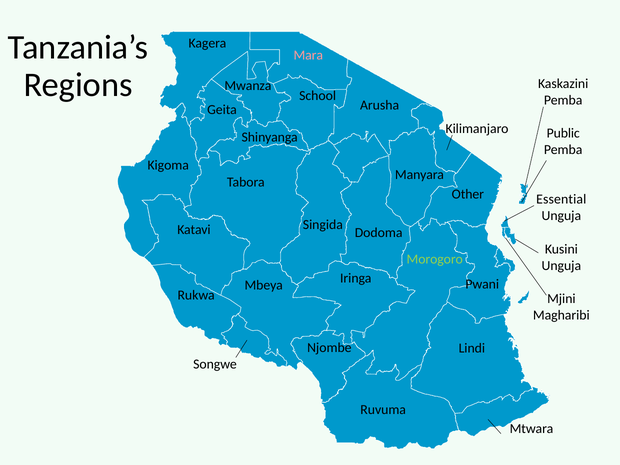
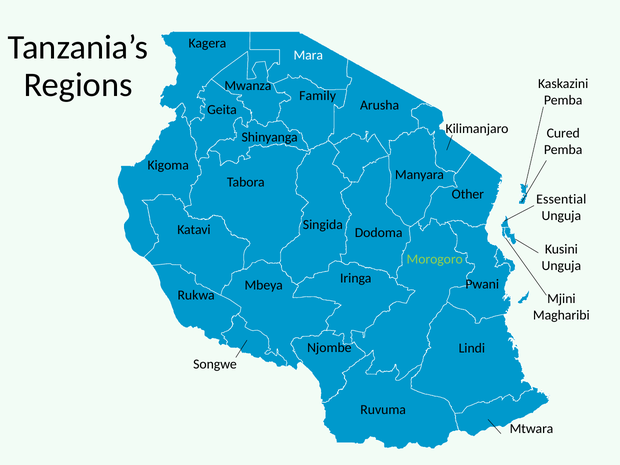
Mara colour: pink -> white
School: School -> Family
Public: Public -> Cured
